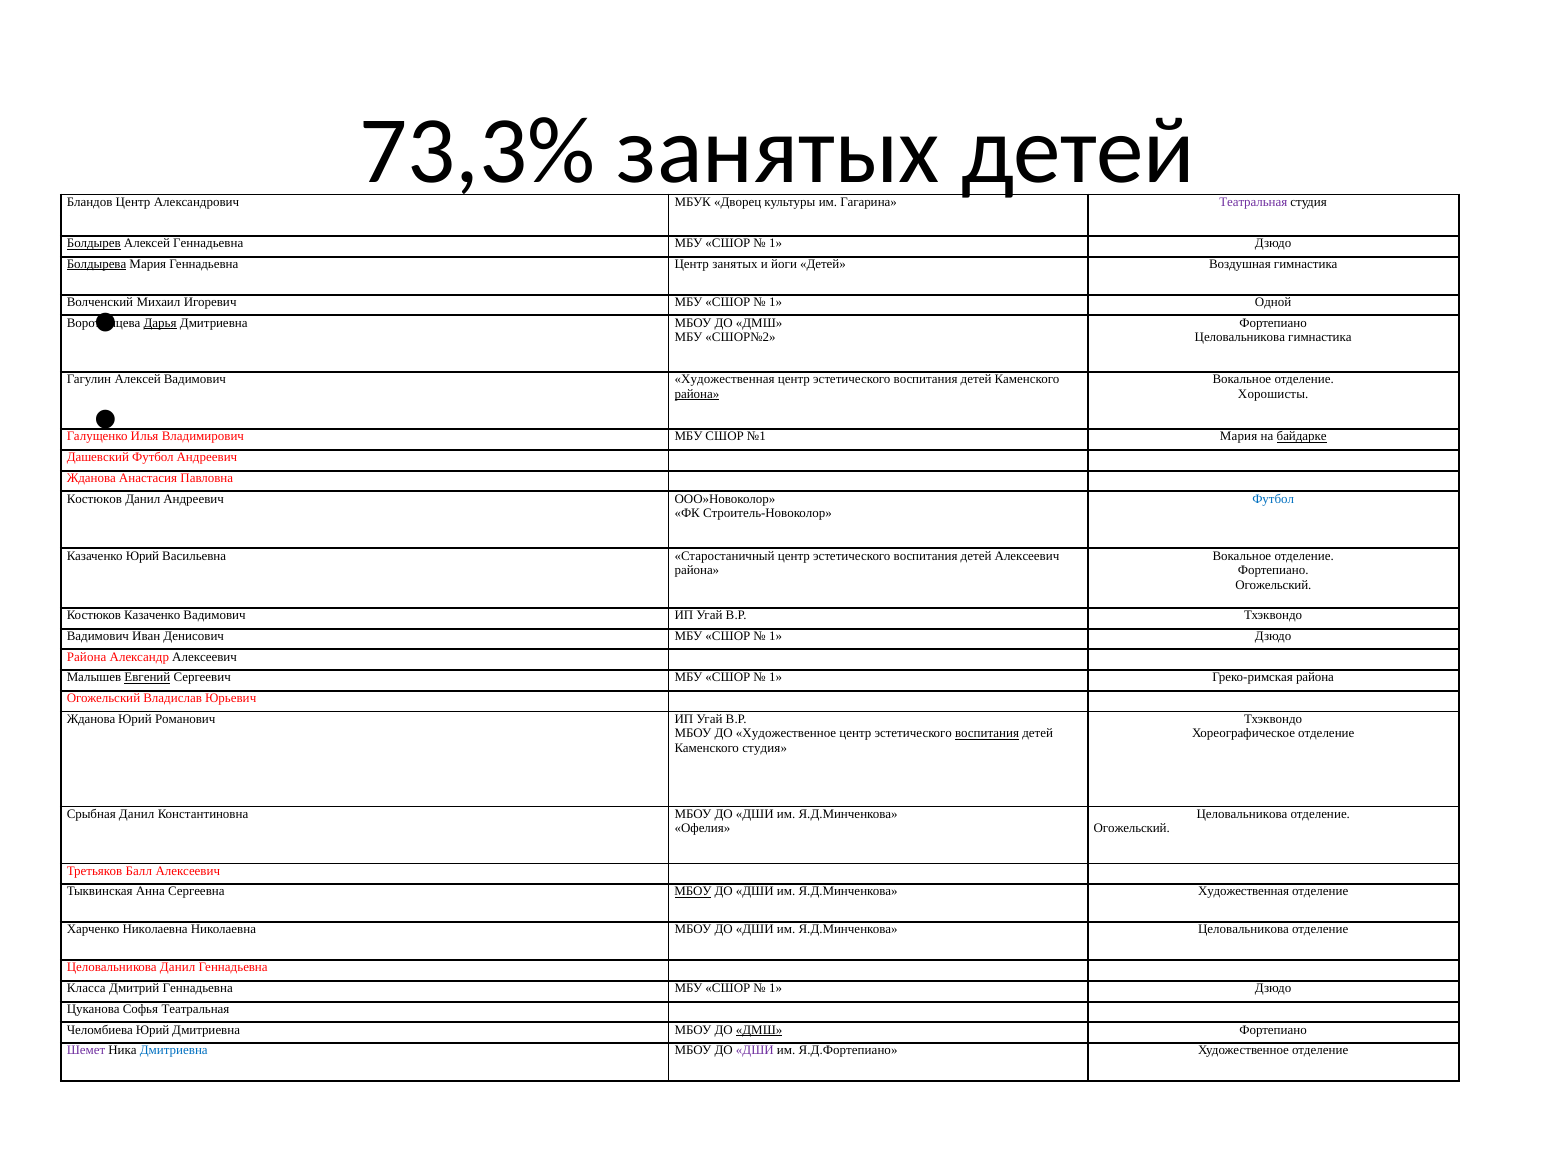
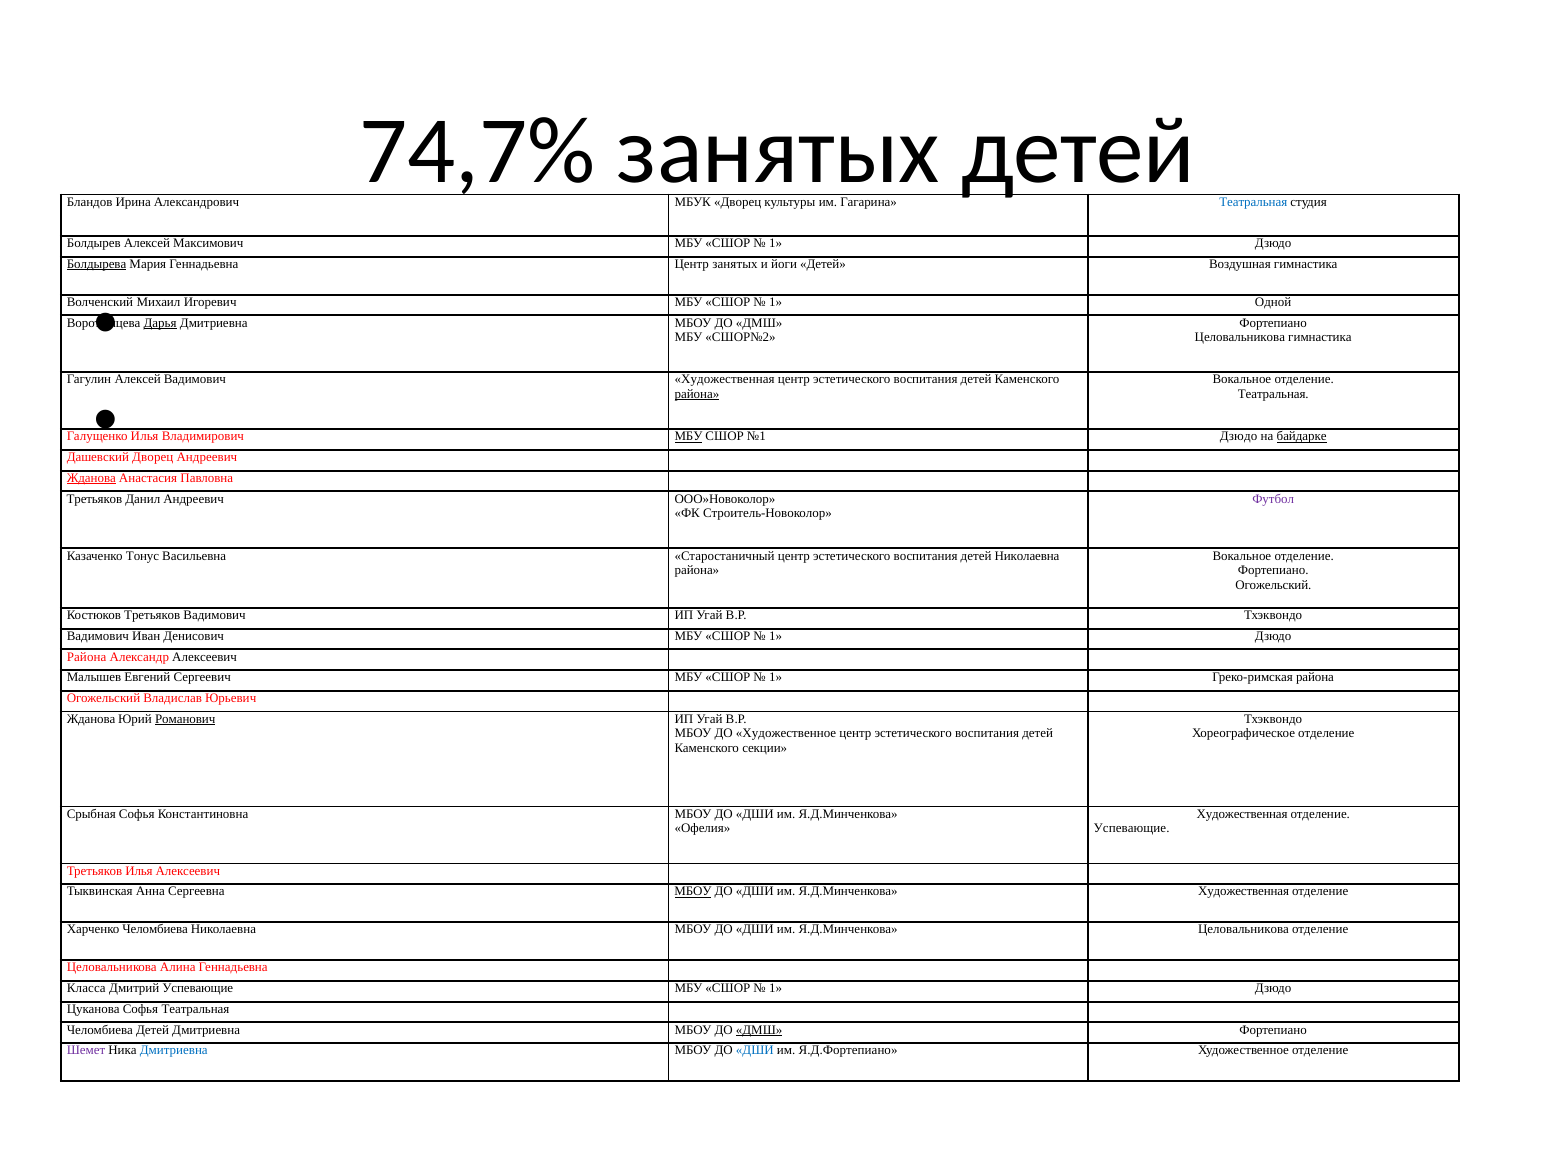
73,3%: 73,3% -> 74,7%
Бландов Центр: Центр -> Ирина
Театральная at (1253, 202) colour: purple -> blue
Болдырев underline: present -> none
Алексей Геннадьевна: Геннадьевна -> Максимович
Хорошисты at (1273, 394): Хорошисты -> Театральная
МБУ at (688, 437) underline: none -> present
№1 Мария: Мария -> Дзюдо
Дашевский Футбол: Футбол -> Дворец
Жданова at (91, 478) underline: none -> present
Костюков at (94, 499): Костюков -> Третьяков
Футбол at (1273, 499) colour: blue -> purple
Казаченко Юрий: Юрий -> Тонус
детей Алексеевич: Алексеевич -> Николаевна
Костюков Казаченко: Казаченко -> Третьяков
Евгений underline: present -> none
Романович underline: none -> present
воспитания at (987, 734) underline: present -> none
Каменского студия: студия -> секции
Срыбная Данил: Данил -> Софья
Целовальникова at (1242, 814): Целовальникова -> Художественная
Огожельский at (1132, 829): Огожельский -> Успевающие
Третьяков Балл: Балл -> Илья
Харченко Николаевна: Николаевна -> Челомбиева
Целовальникова Данил: Данил -> Алина
Дмитрий Геннадьевна: Геннадьевна -> Успевающие
Челомбиева Юрий: Юрий -> Детей
ДШИ at (755, 1050) colour: purple -> blue
